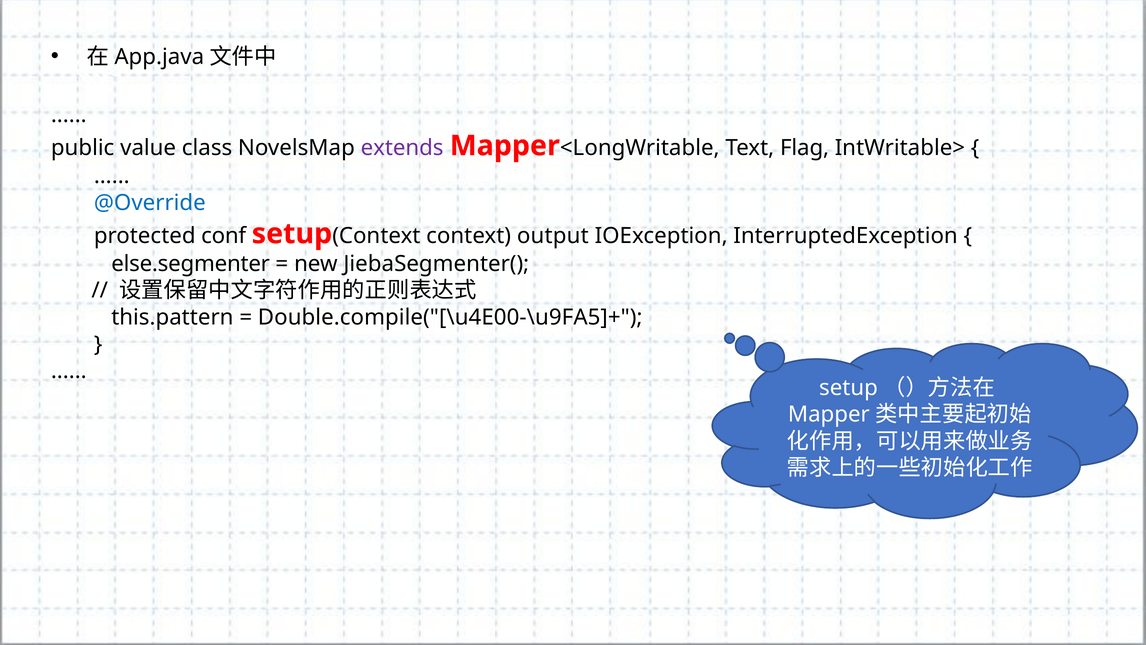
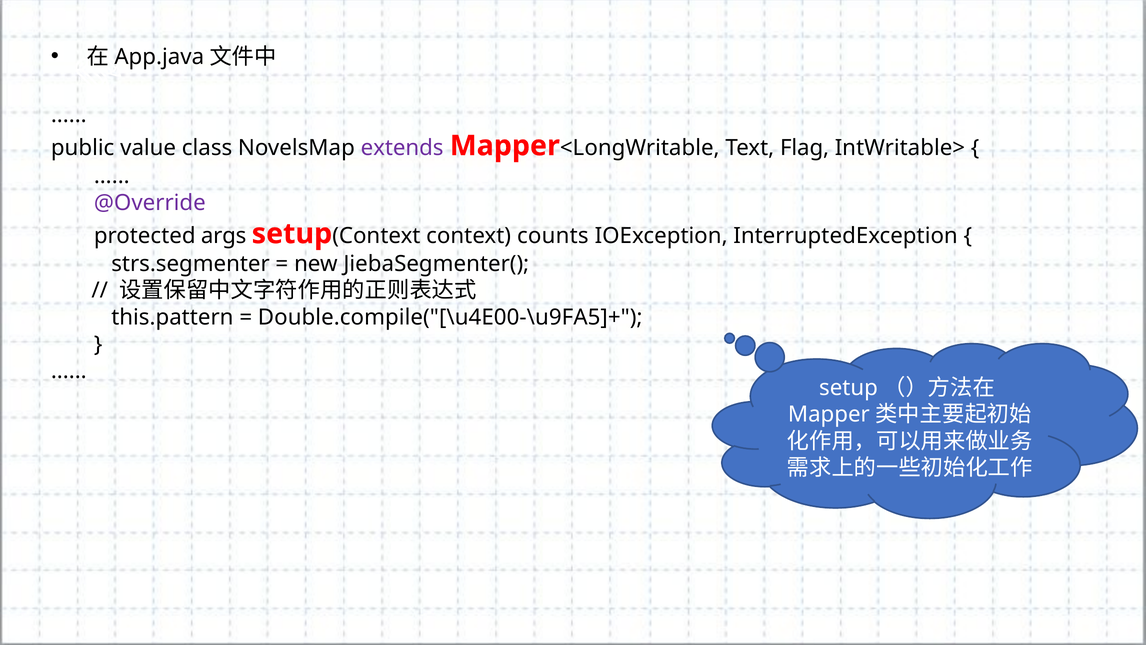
@Override colour: blue -> purple
conf: conf -> args
output: output -> counts
else.segmenter: else.segmenter -> strs.segmenter
